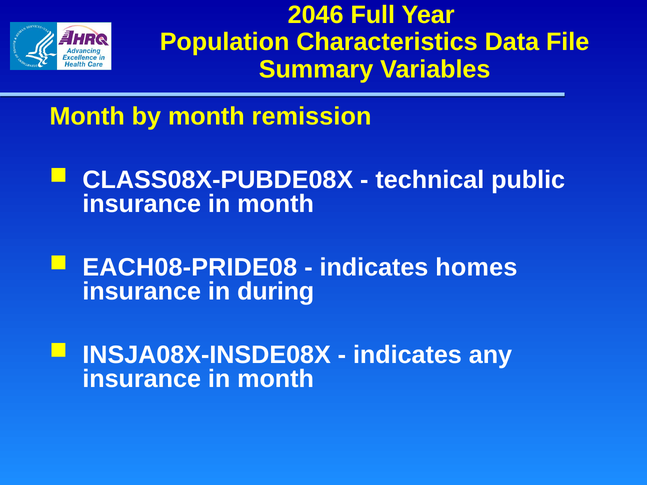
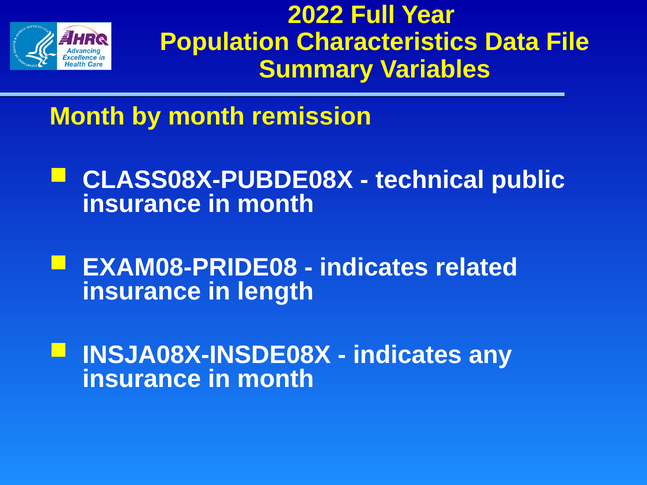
2046: 2046 -> 2022
EACH08-PRIDE08: EACH08-PRIDE08 -> EXAM08-PRIDE08
homes: homes -> related
during: during -> length
